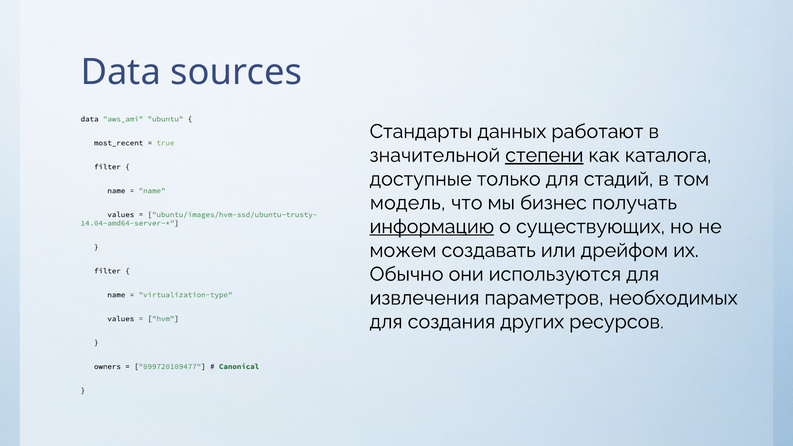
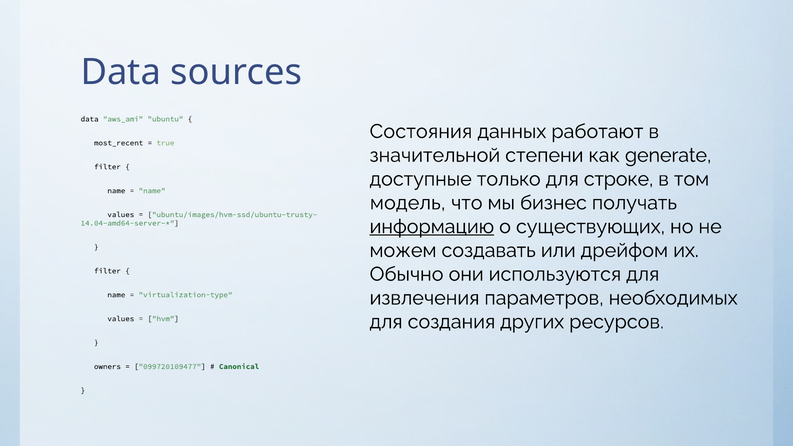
Стандарты: Стандарты -> Состояния
степени underline: present -> none
каталога: каталога -> generate
стадий: стадий -> строке
